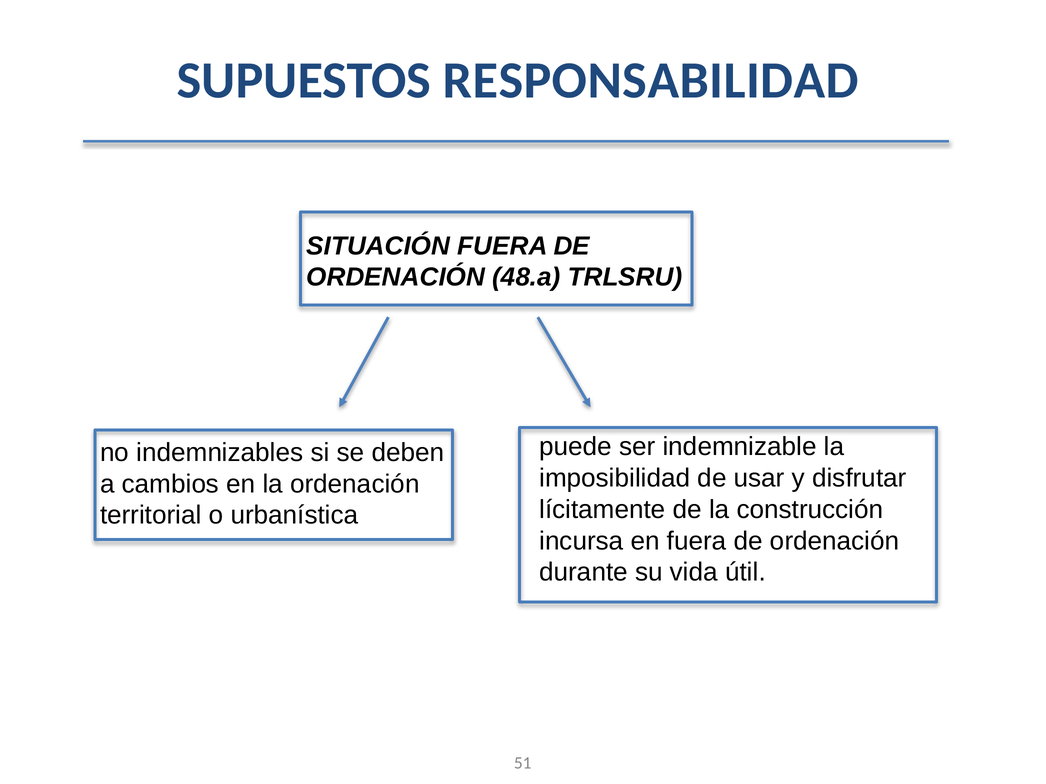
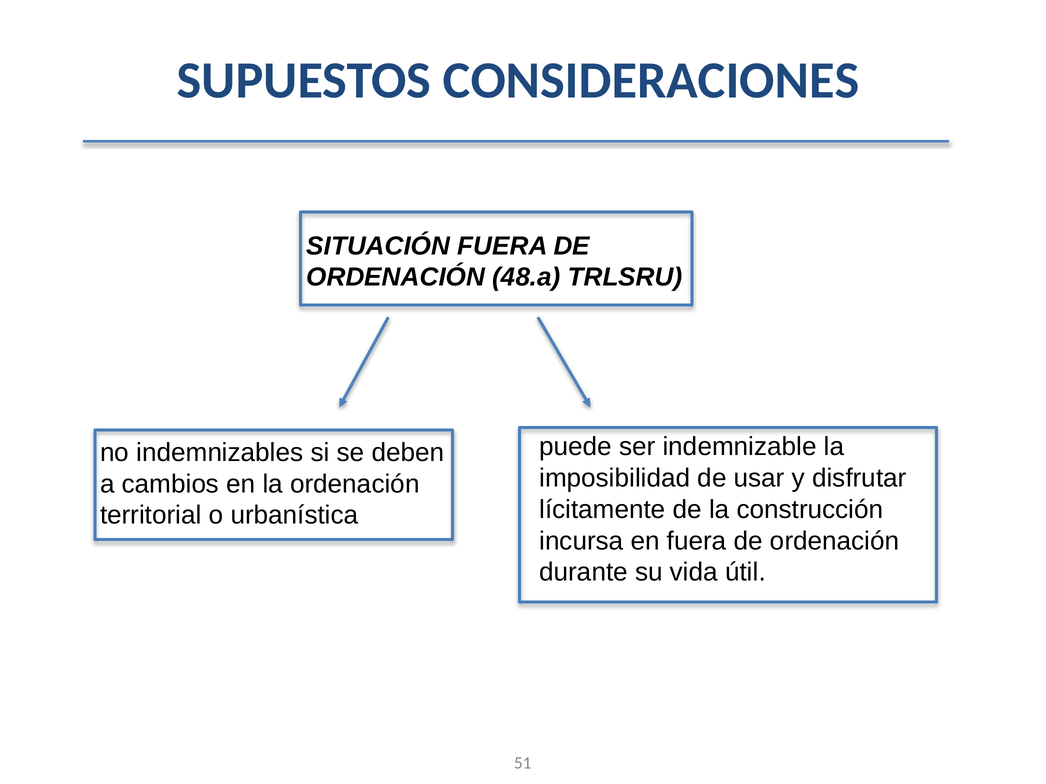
RESPONSABILIDAD: RESPONSABILIDAD -> CONSIDERACIONES
